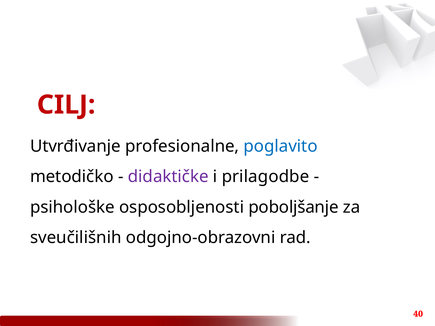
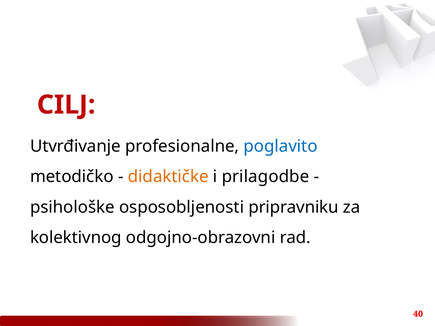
didaktičke colour: purple -> orange
poboljšanje: poboljšanje -> pripravniku
sveučilišnih: sveučilišnih -> kolektivnog
